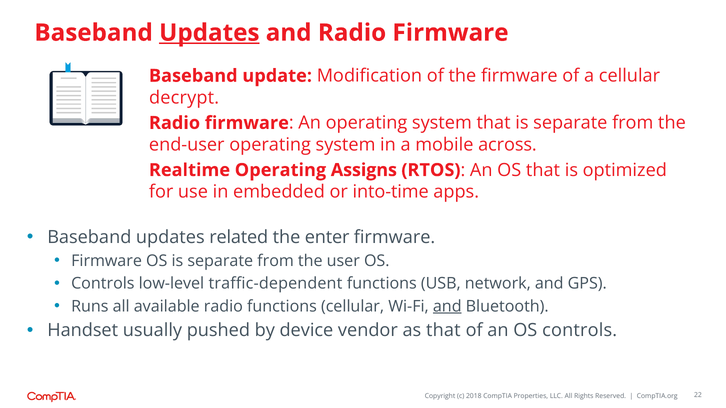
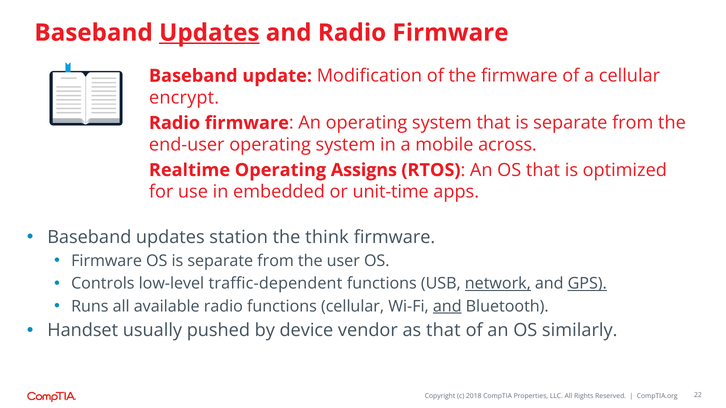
decrypt: decrypt -> encrypt
into-time: into-time -> unit-time
related: related -> station
enter: enter -> think
network underline: none -> present
GPS underline: none -> present
OS controls: controls -> similarly
